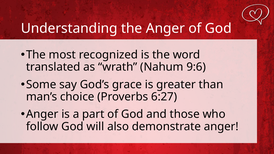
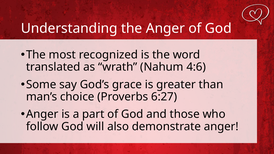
9:6: 9:6 -> 4:6
